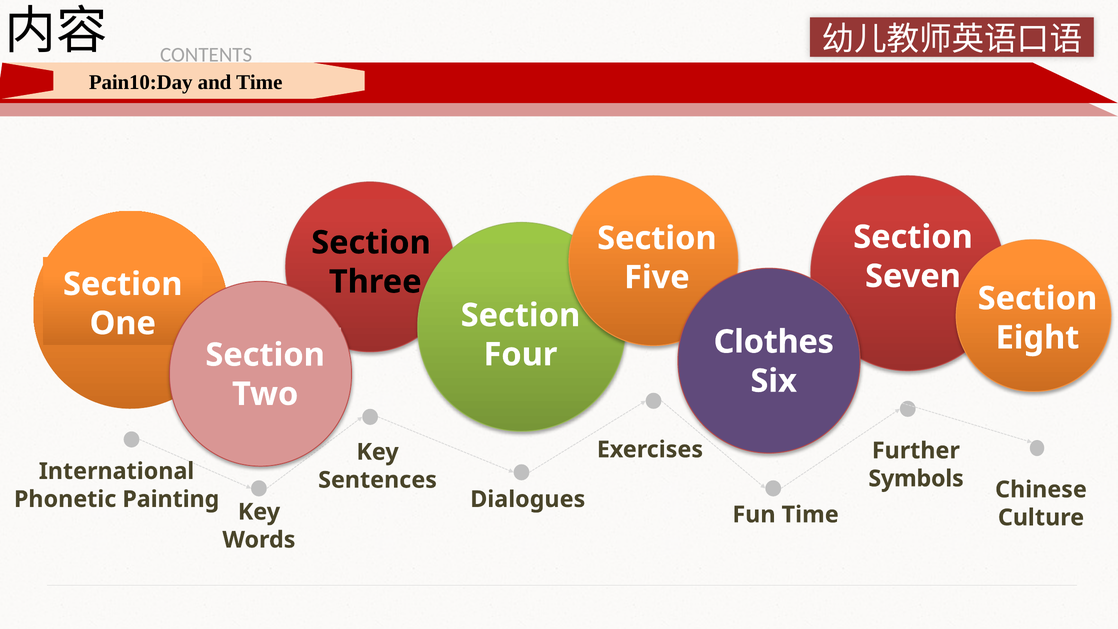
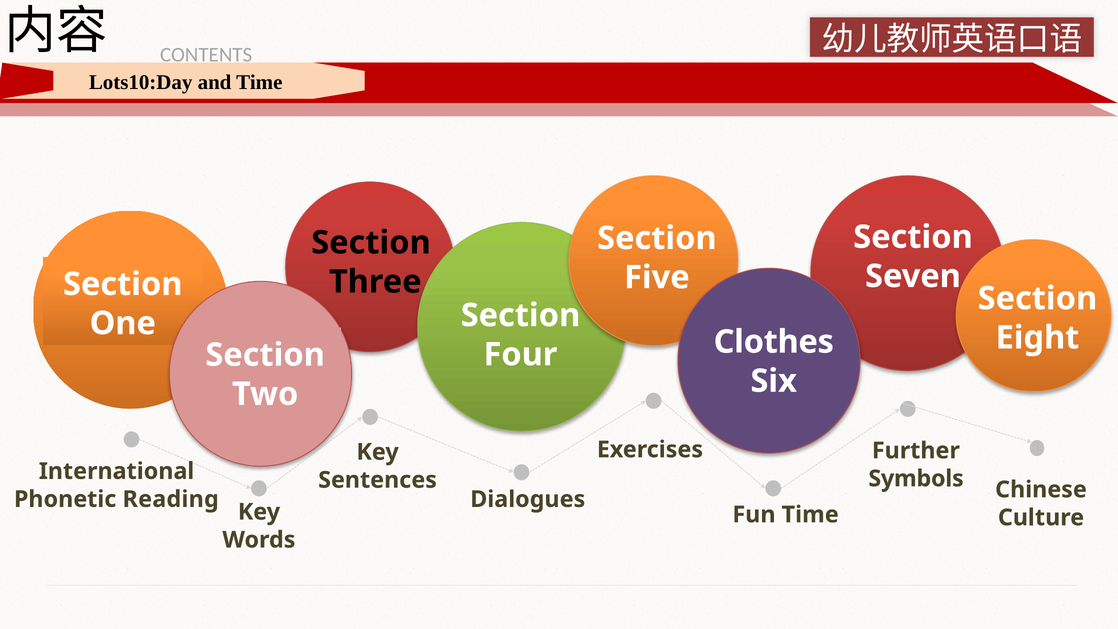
Pain10:Day: Pain10:Day -> Lots10:Day
Painting: Painting -> Reading
